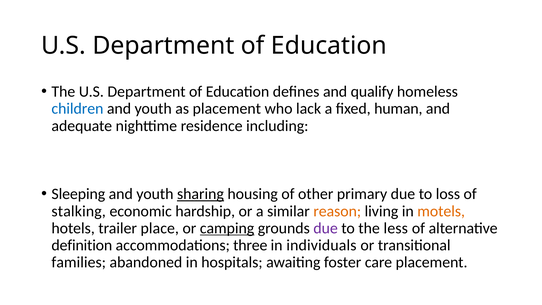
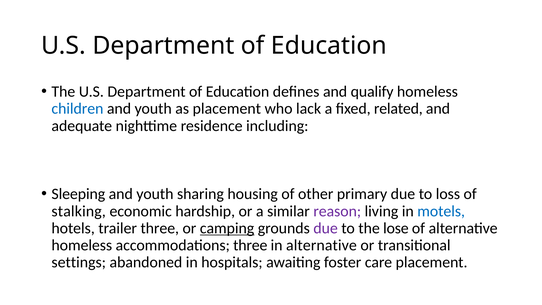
human: human -> related
sharing underline: present -> none
reason colour: orange -> purple
motels colour: orange -> blue
trailer place: place -> three
less: less -> lose
definition at (82, 245): definition -> homeless
in individuals: individuals -> alternative
families: families -> settings
